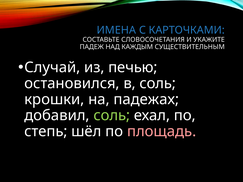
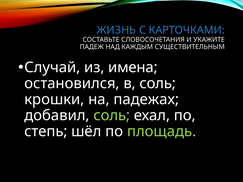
ИМЕНА: ИМЕНА -> ЖИЗНЬ
печью: печью -> имена
площадь colour: pink -> light green
